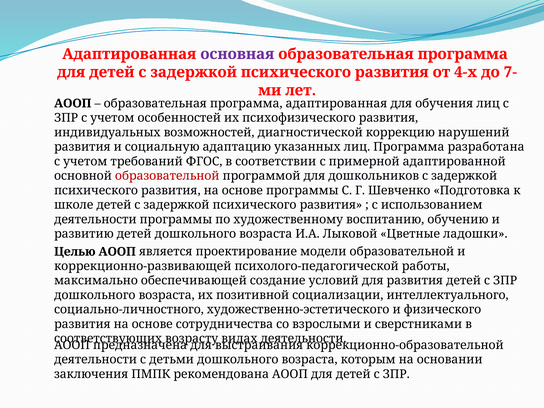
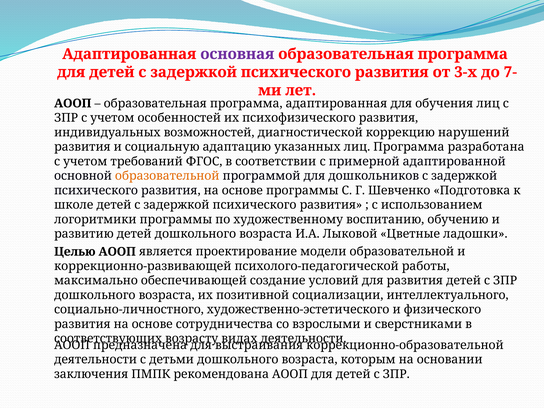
4-х: 4-х -> 3-х
образовательной at (167, 176) colour: red -> orange
деятельности at (95, 219): деятельности -> логоритмики
